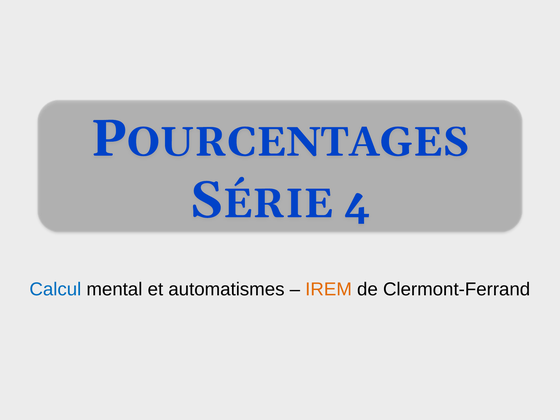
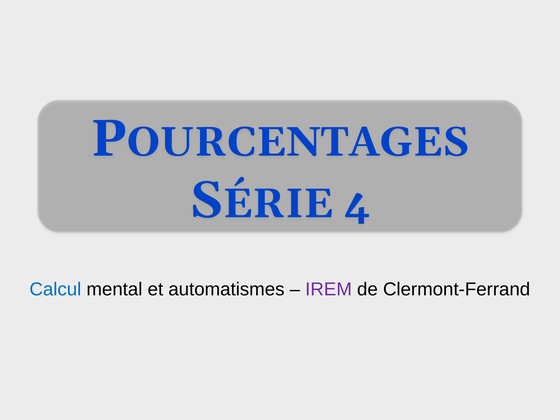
IREM colour: orange -> purple
